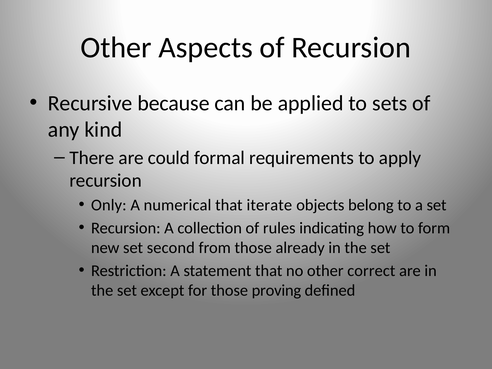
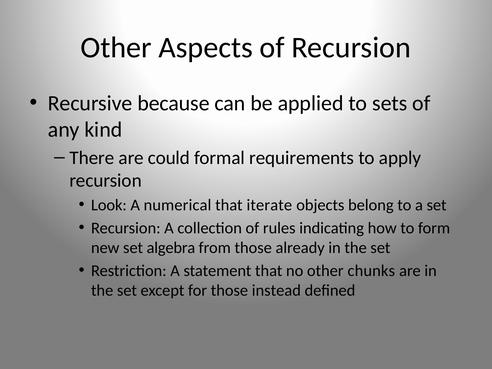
Only: Only -> Look
second: second -> algebra
correct: correct -> chunks
proving: proving -> instead
